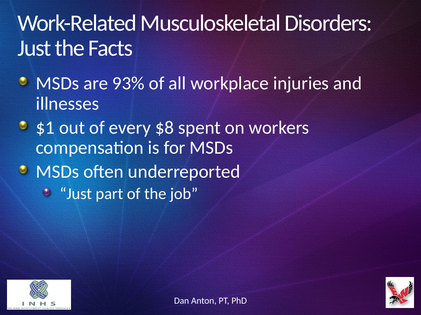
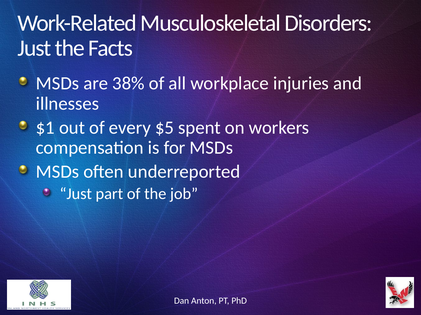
93%: 93% -> 38%
$8: $8 -> $5
